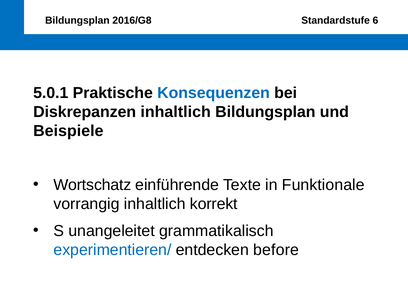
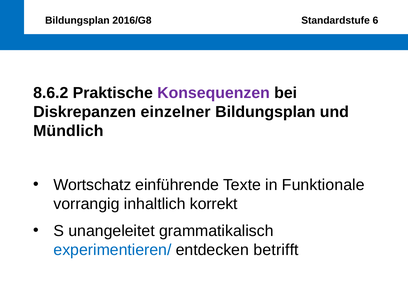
5.0.1: 5.0.1 -> 8.6.2
Konsequenzen colour: blue -> purple
Diskrepanzen inhaltlich: inhaltlich -> einzelner
Beispiele: Beispiele -> Mündlich
before: before -> betrifft
